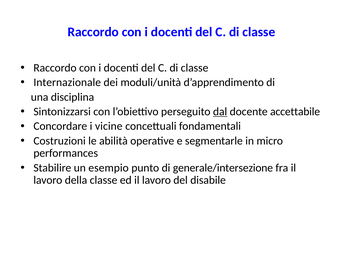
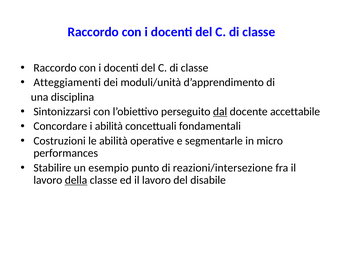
Internazionale: Internazionale -> Atteggiamenti
i vicine: vicine -> abilità
generale/intersezione: generale/intersezione -> reazioni/intersezione
della underline: none -> present
